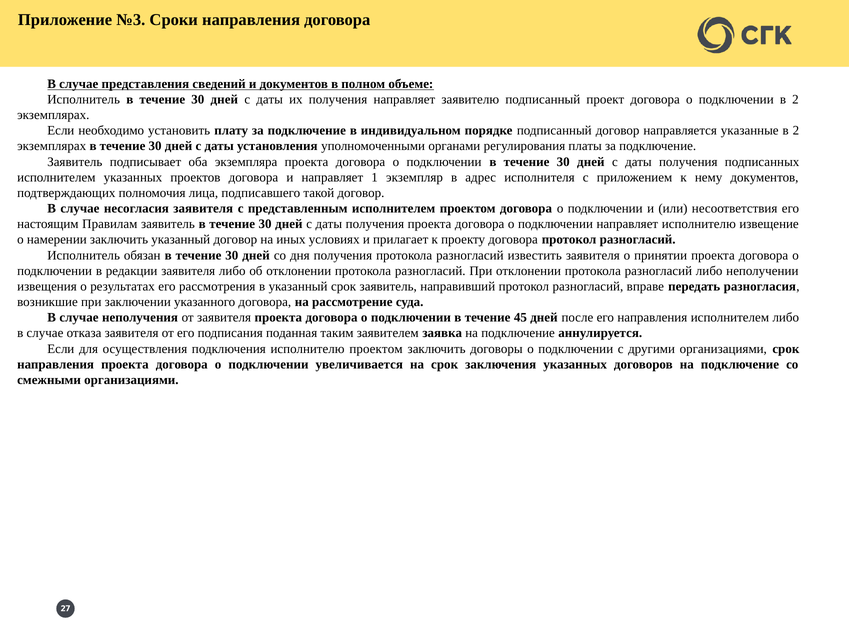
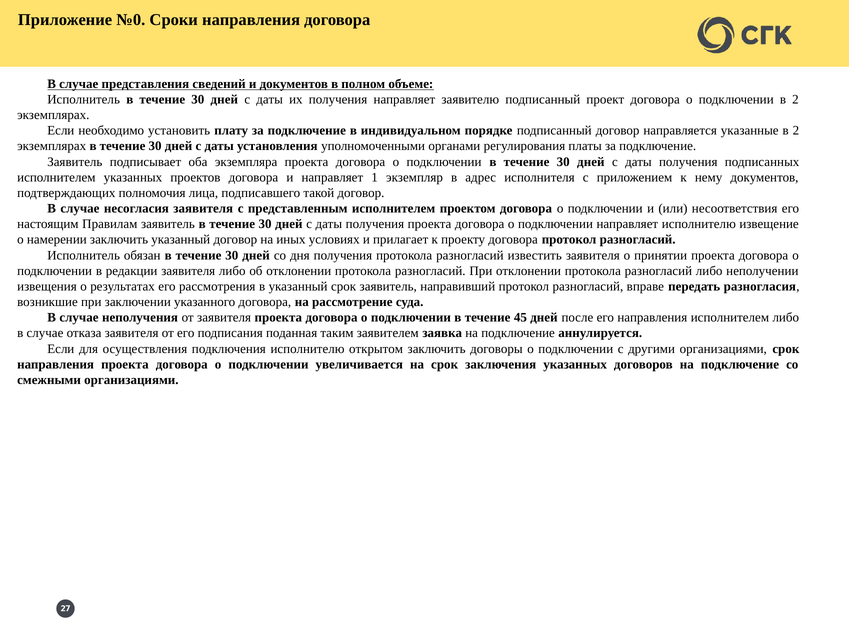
№3: №3 -> №0
исполнителю проектом: проектом -> открытом
